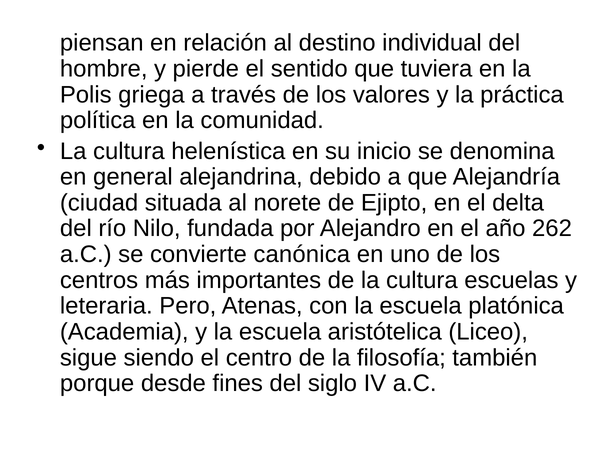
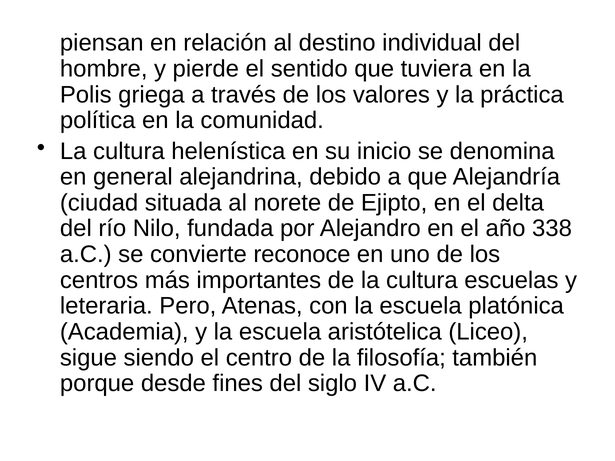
262: 262 -> 338
canónica: canónica -> reconoce
